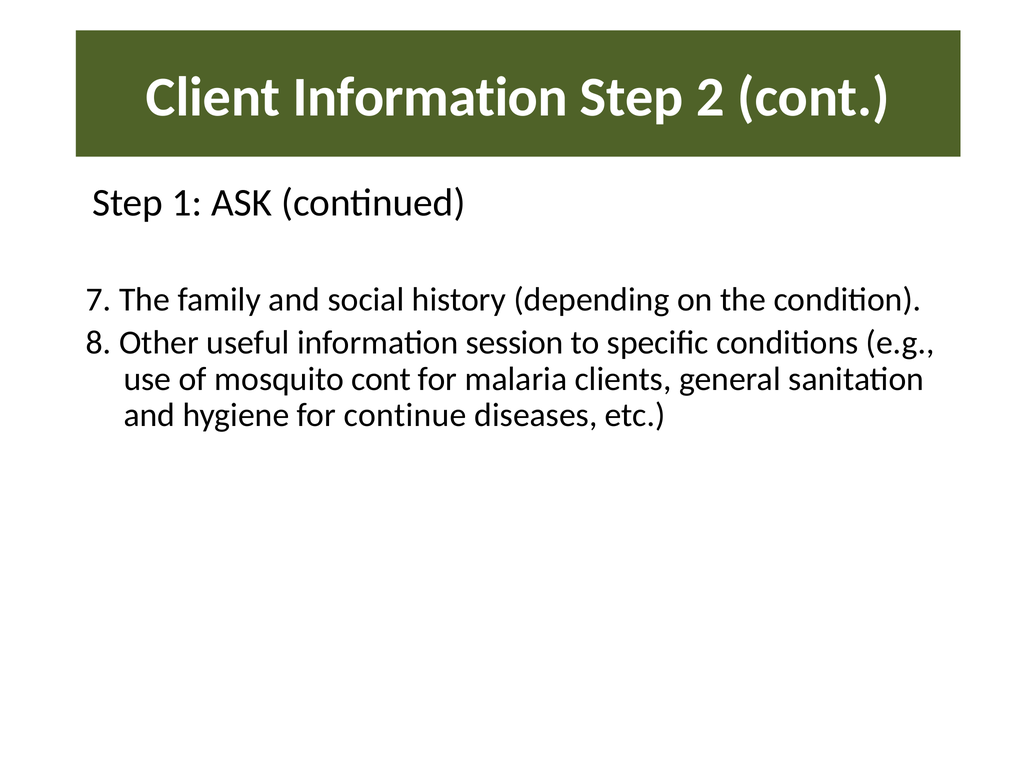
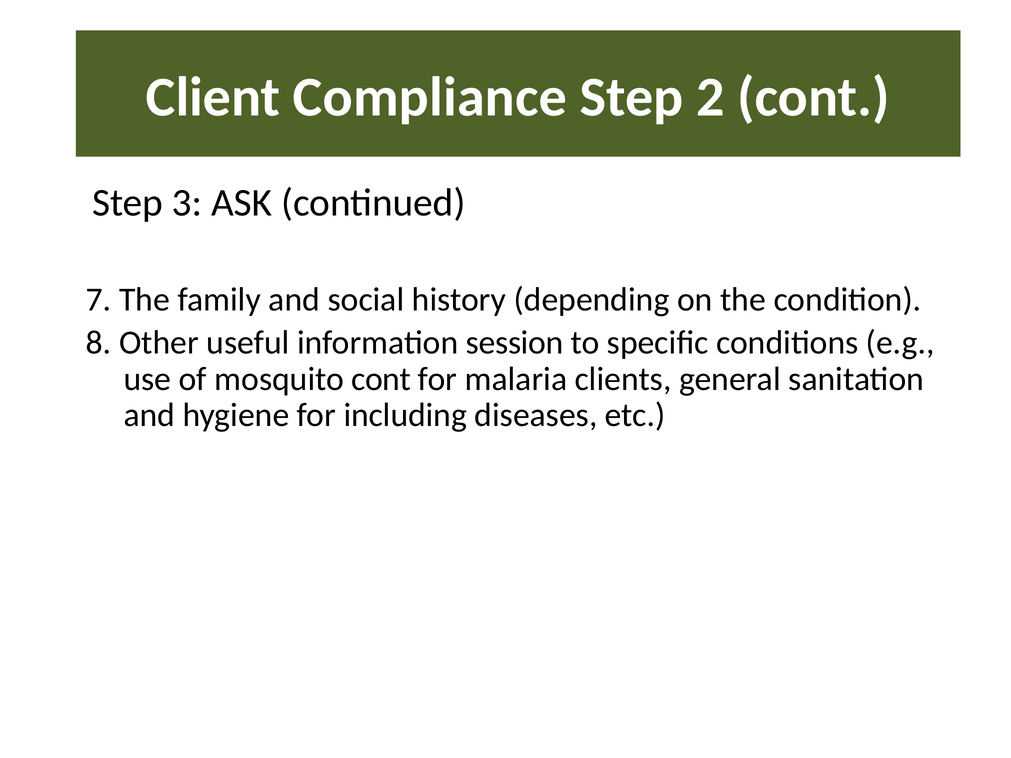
Client Information: Information -> Compliance
1: 1 -> 3
continue: continue -> including
